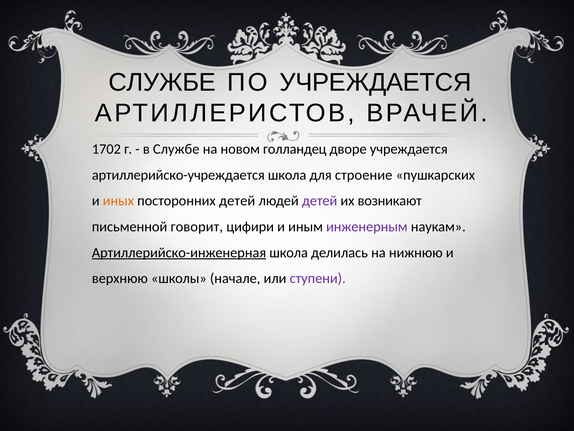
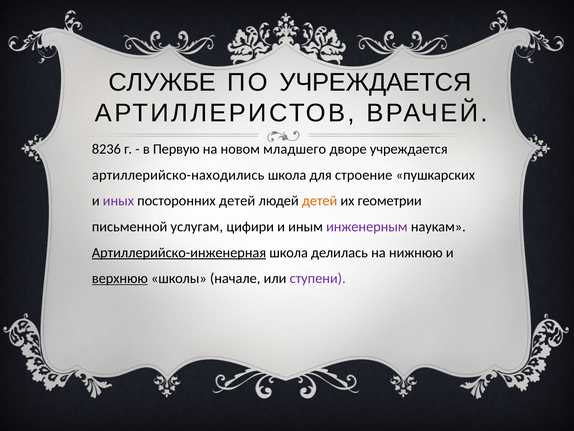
1702: 1702 -> 8236
в Службе: Службе -> Первую
голландец: голландец -> младшего
артиллерийско-учреждается: артиллерийско-учреждается -> артиллерийско-находились
иных colour: orange -> purple
детей at (320, 201) colour: purple -> orange
возникают: возникают -> геометрии
говорит: говорит -> услугам
верхнюю underline: none -> present
